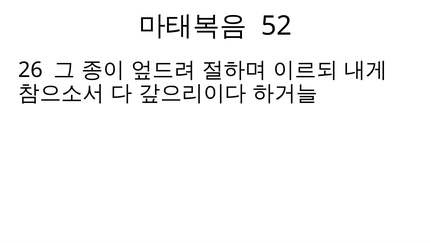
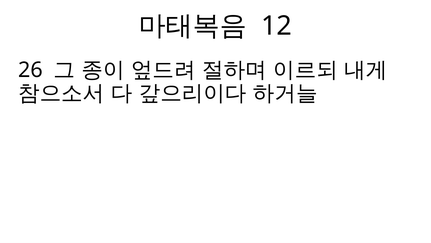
52: 52 -> 12
